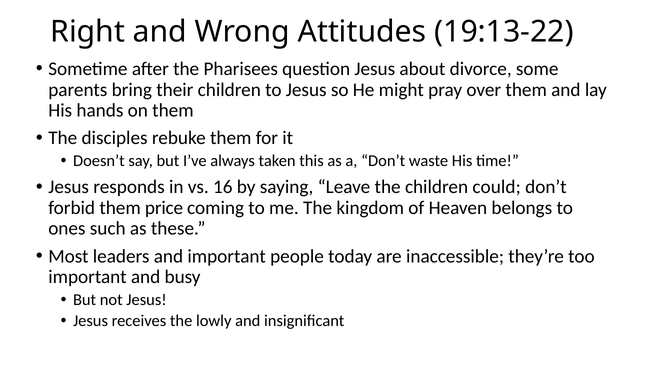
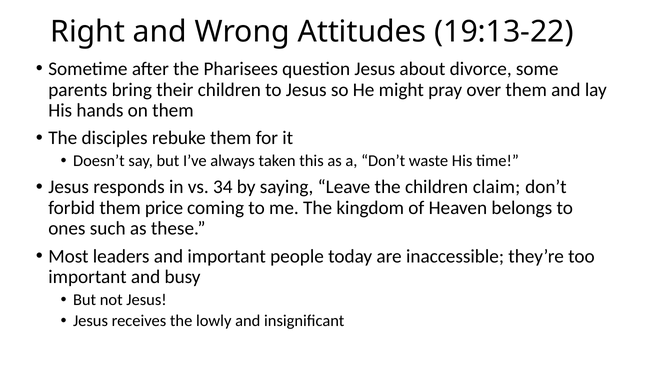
16: 16 -> 34
could: could -> claim
